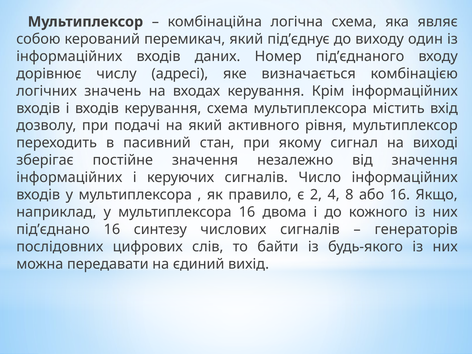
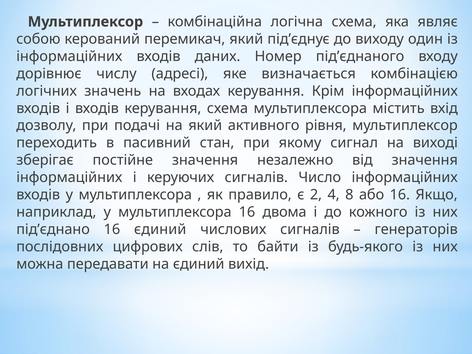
16 синтезу: синтезу -> єдиний
